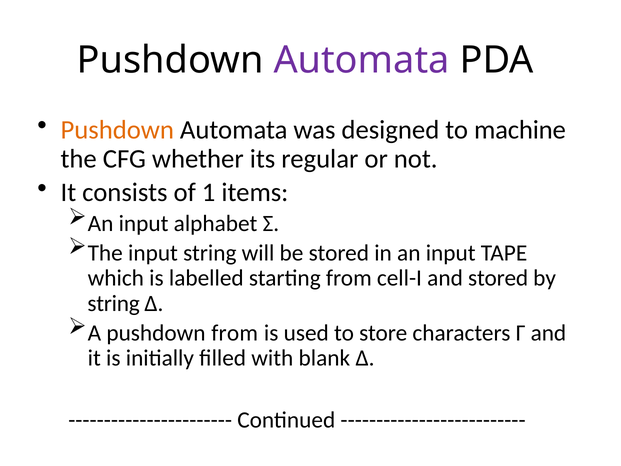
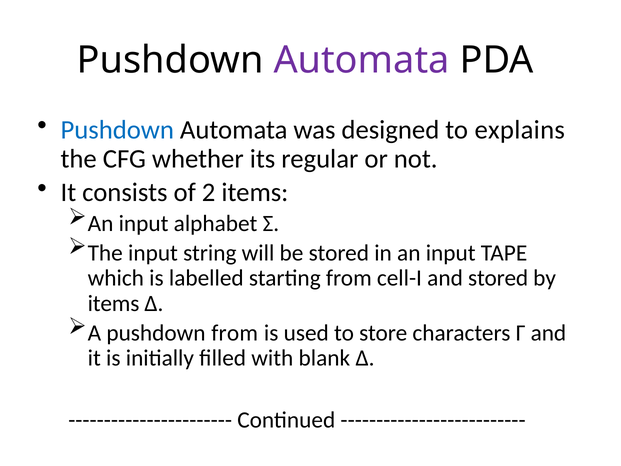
Pushdown at (117, 130) colour: orange -> blue
machine: machine -> explains
1: 1 -> 2
string at (114, 303): string -> items
